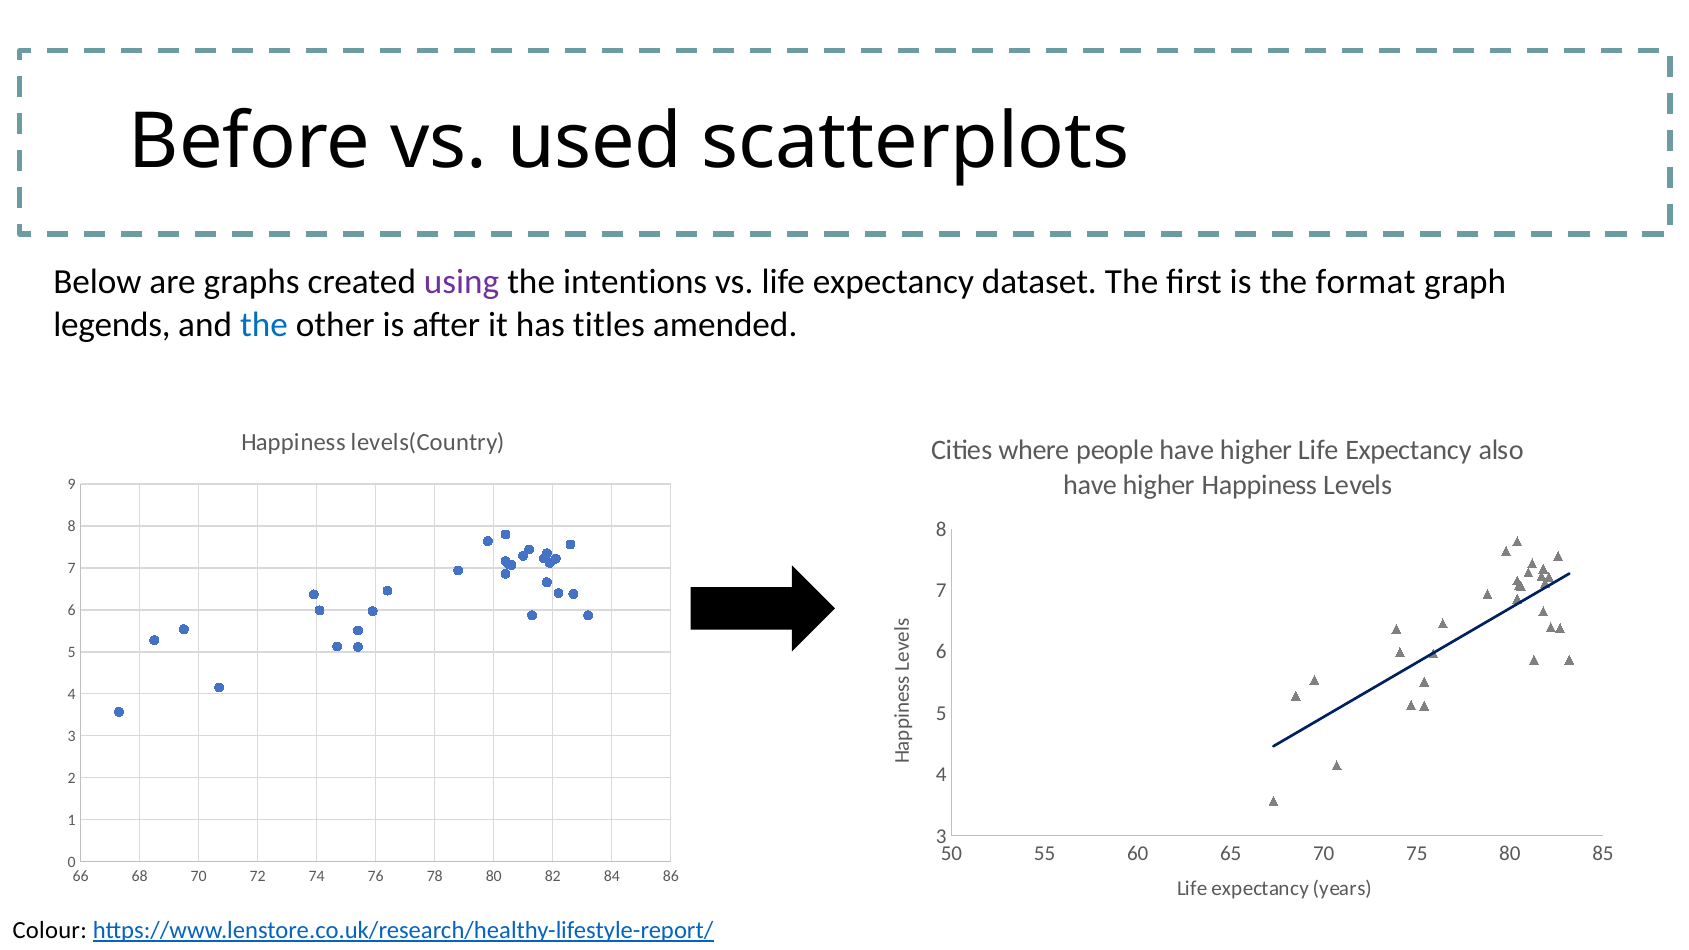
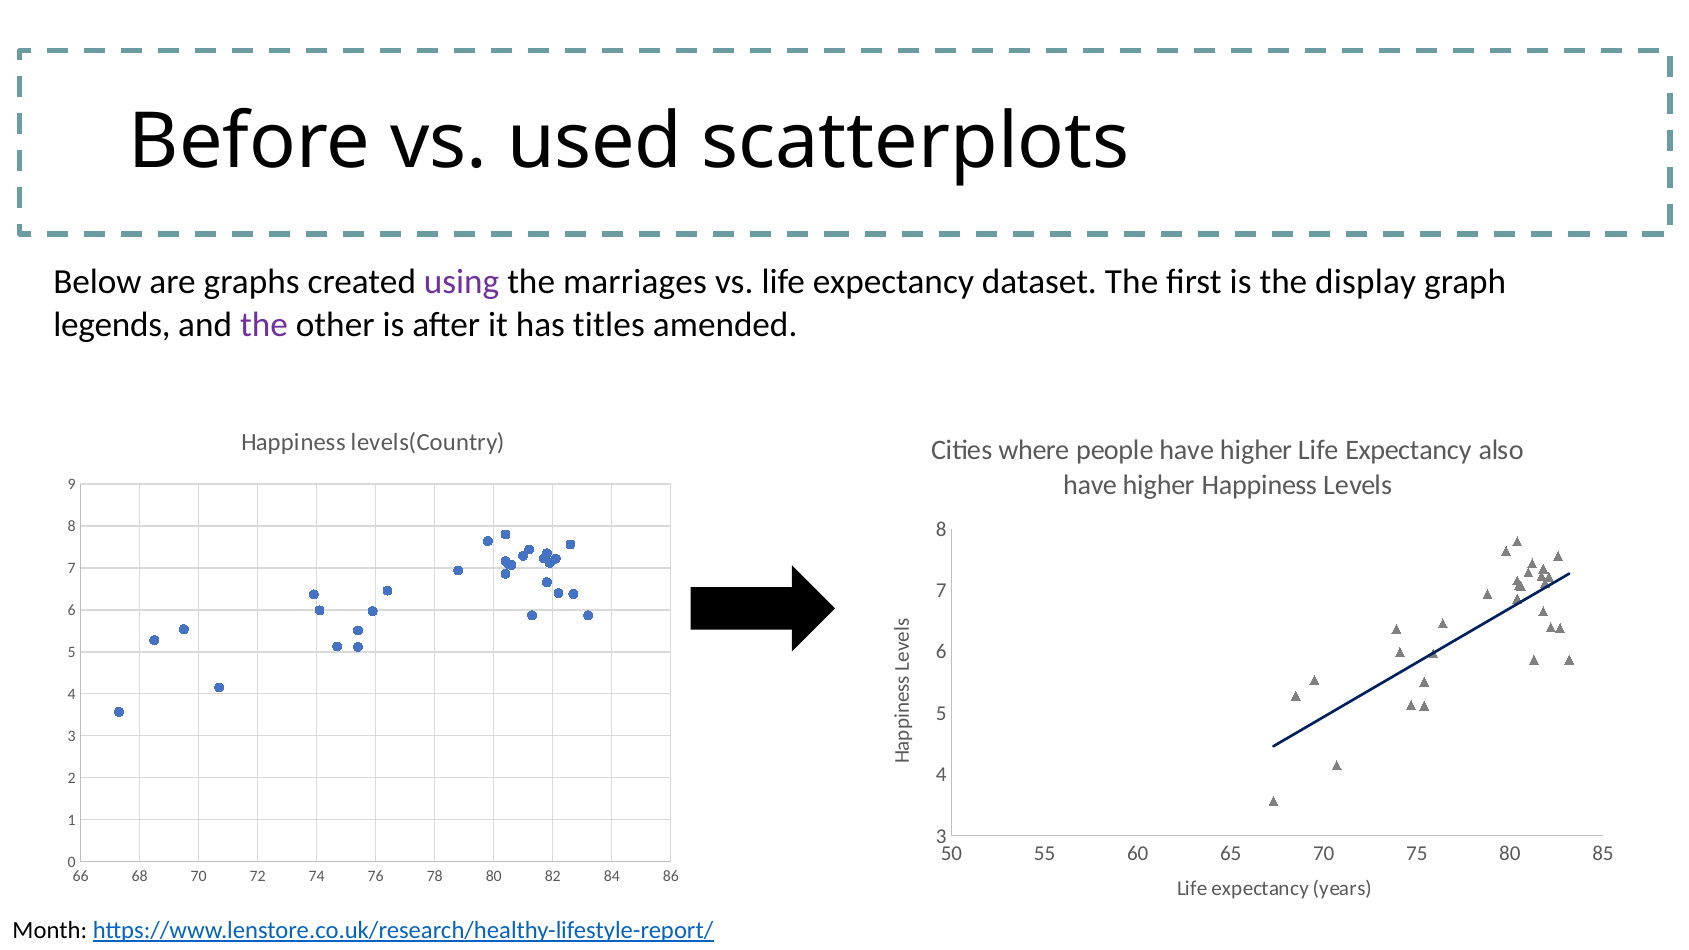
intentions: intentions -> marriages
format: format -> display
the at (264, 324) colour: blue -> purple
Colour: Colour -> Month
